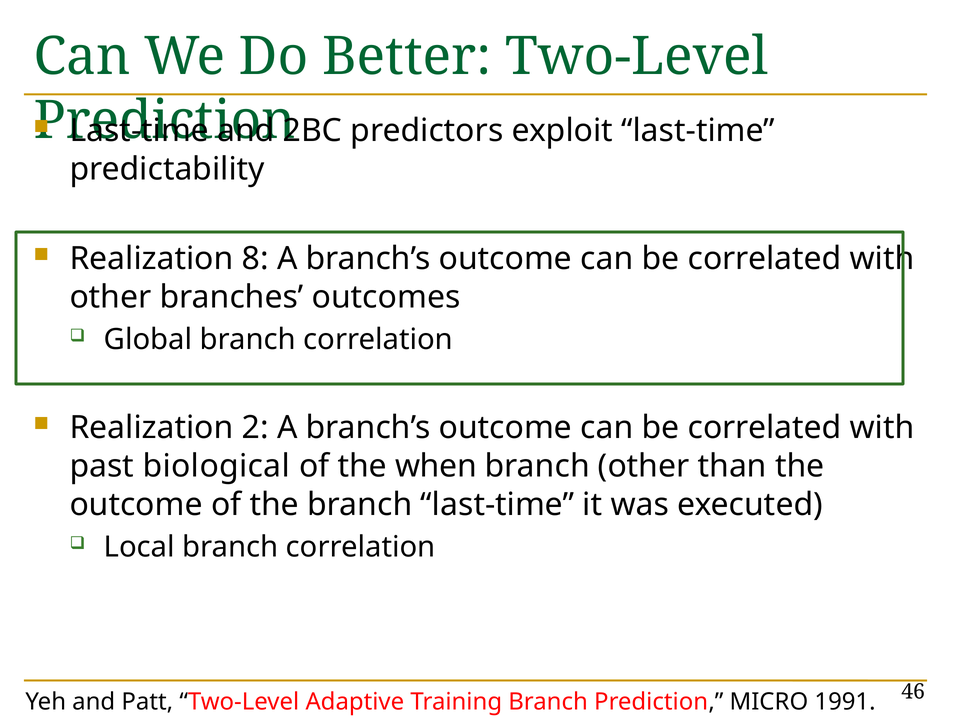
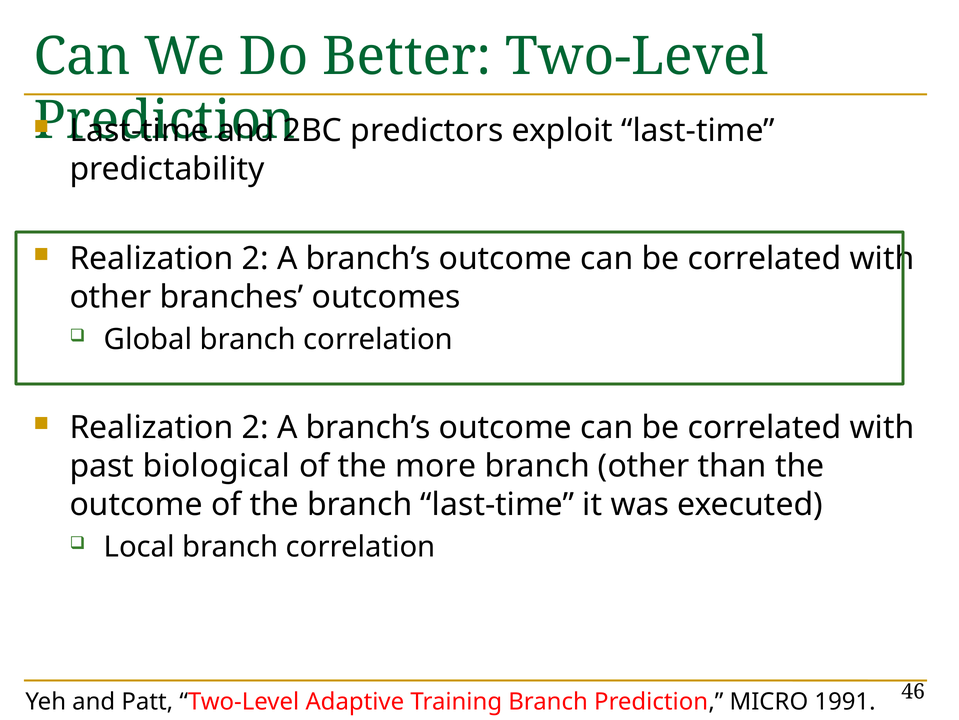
8 at (255, 259): 8 -> 2
when: when -> more
